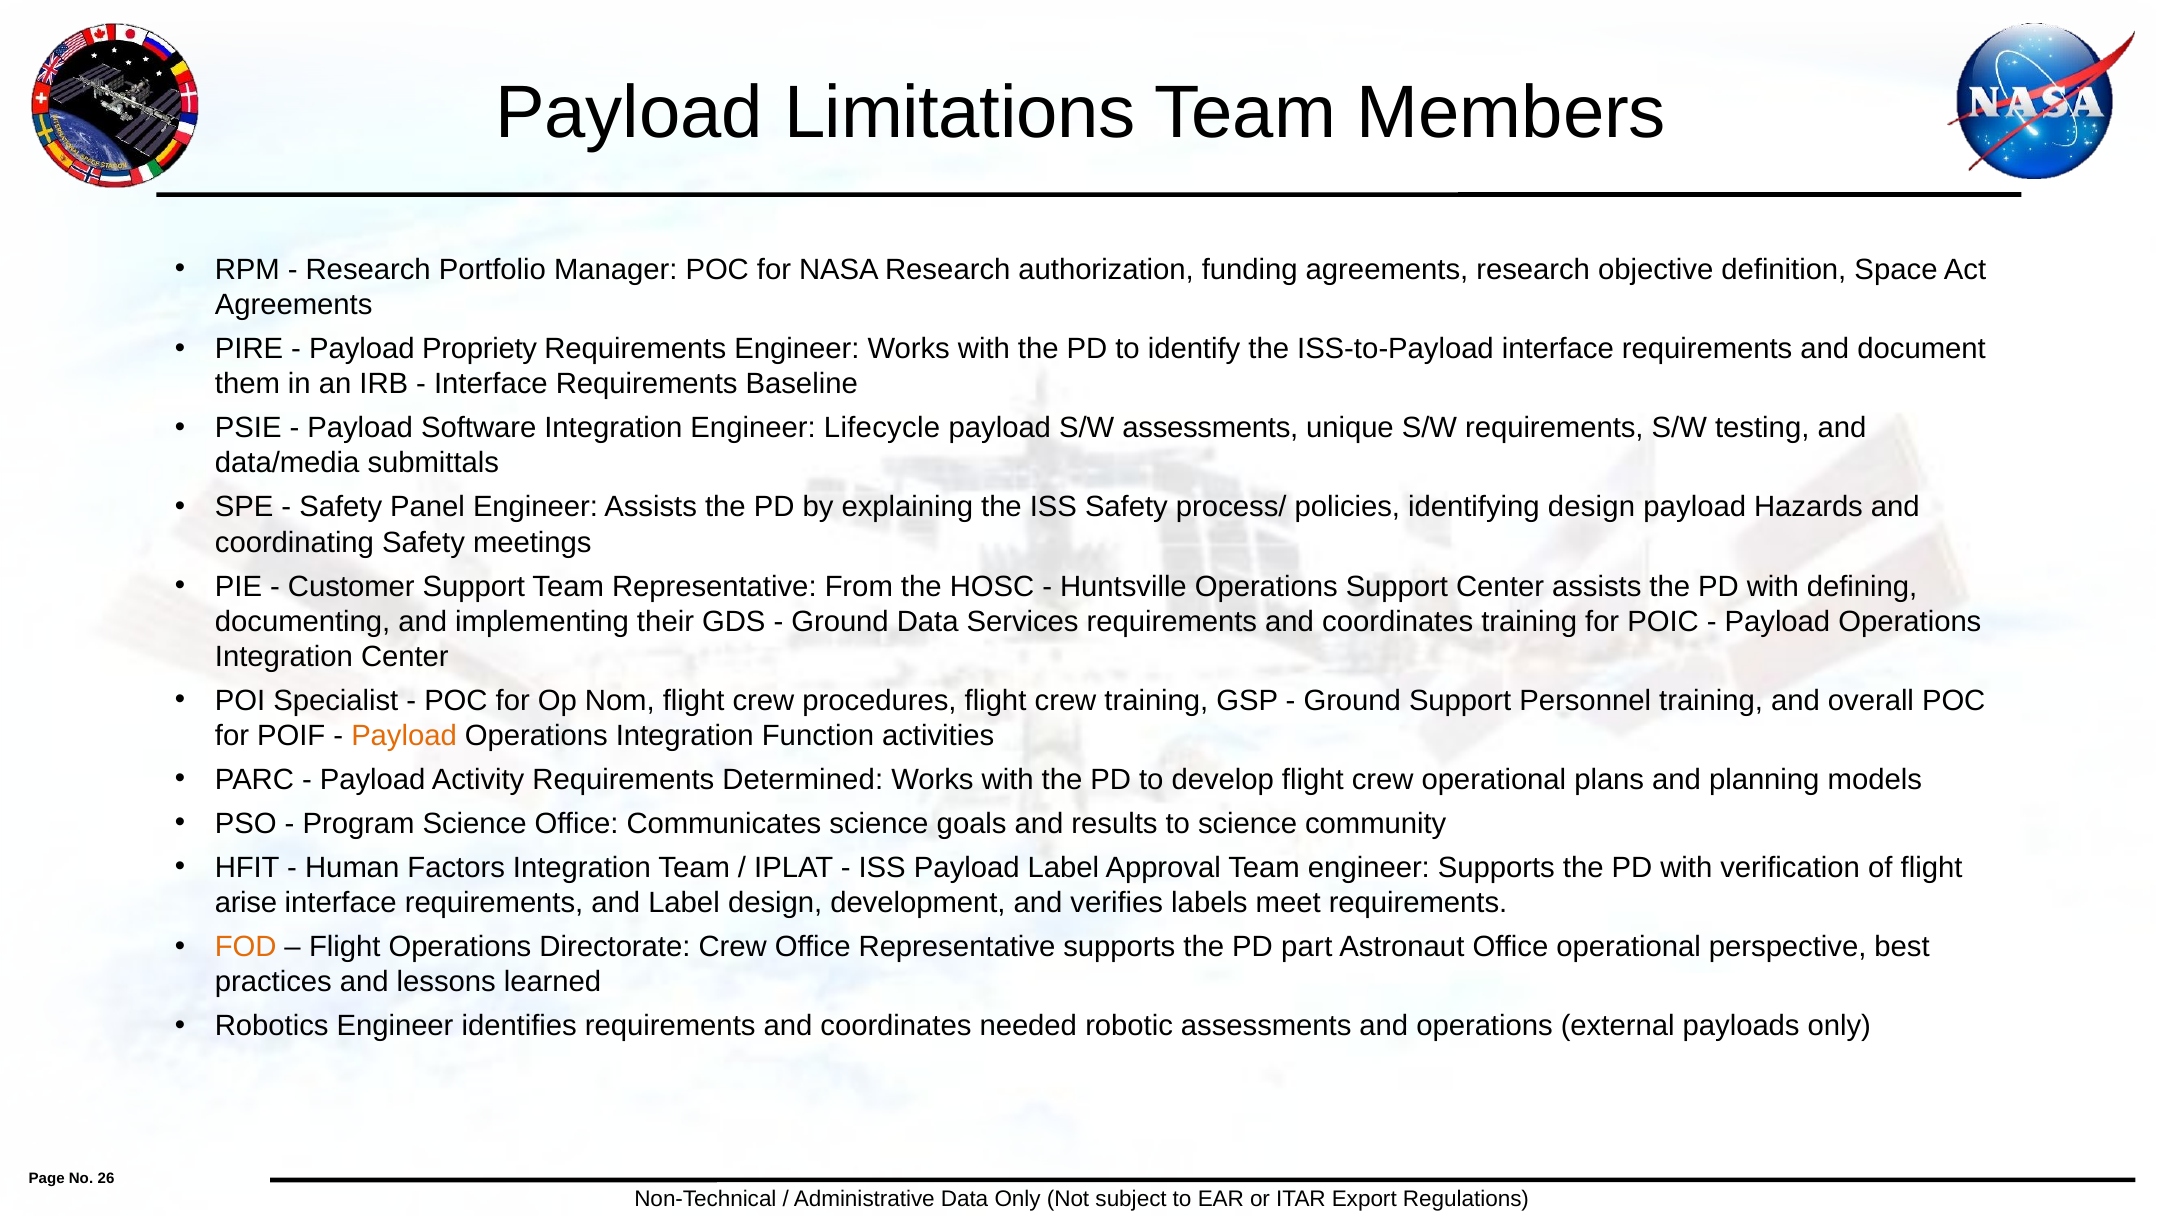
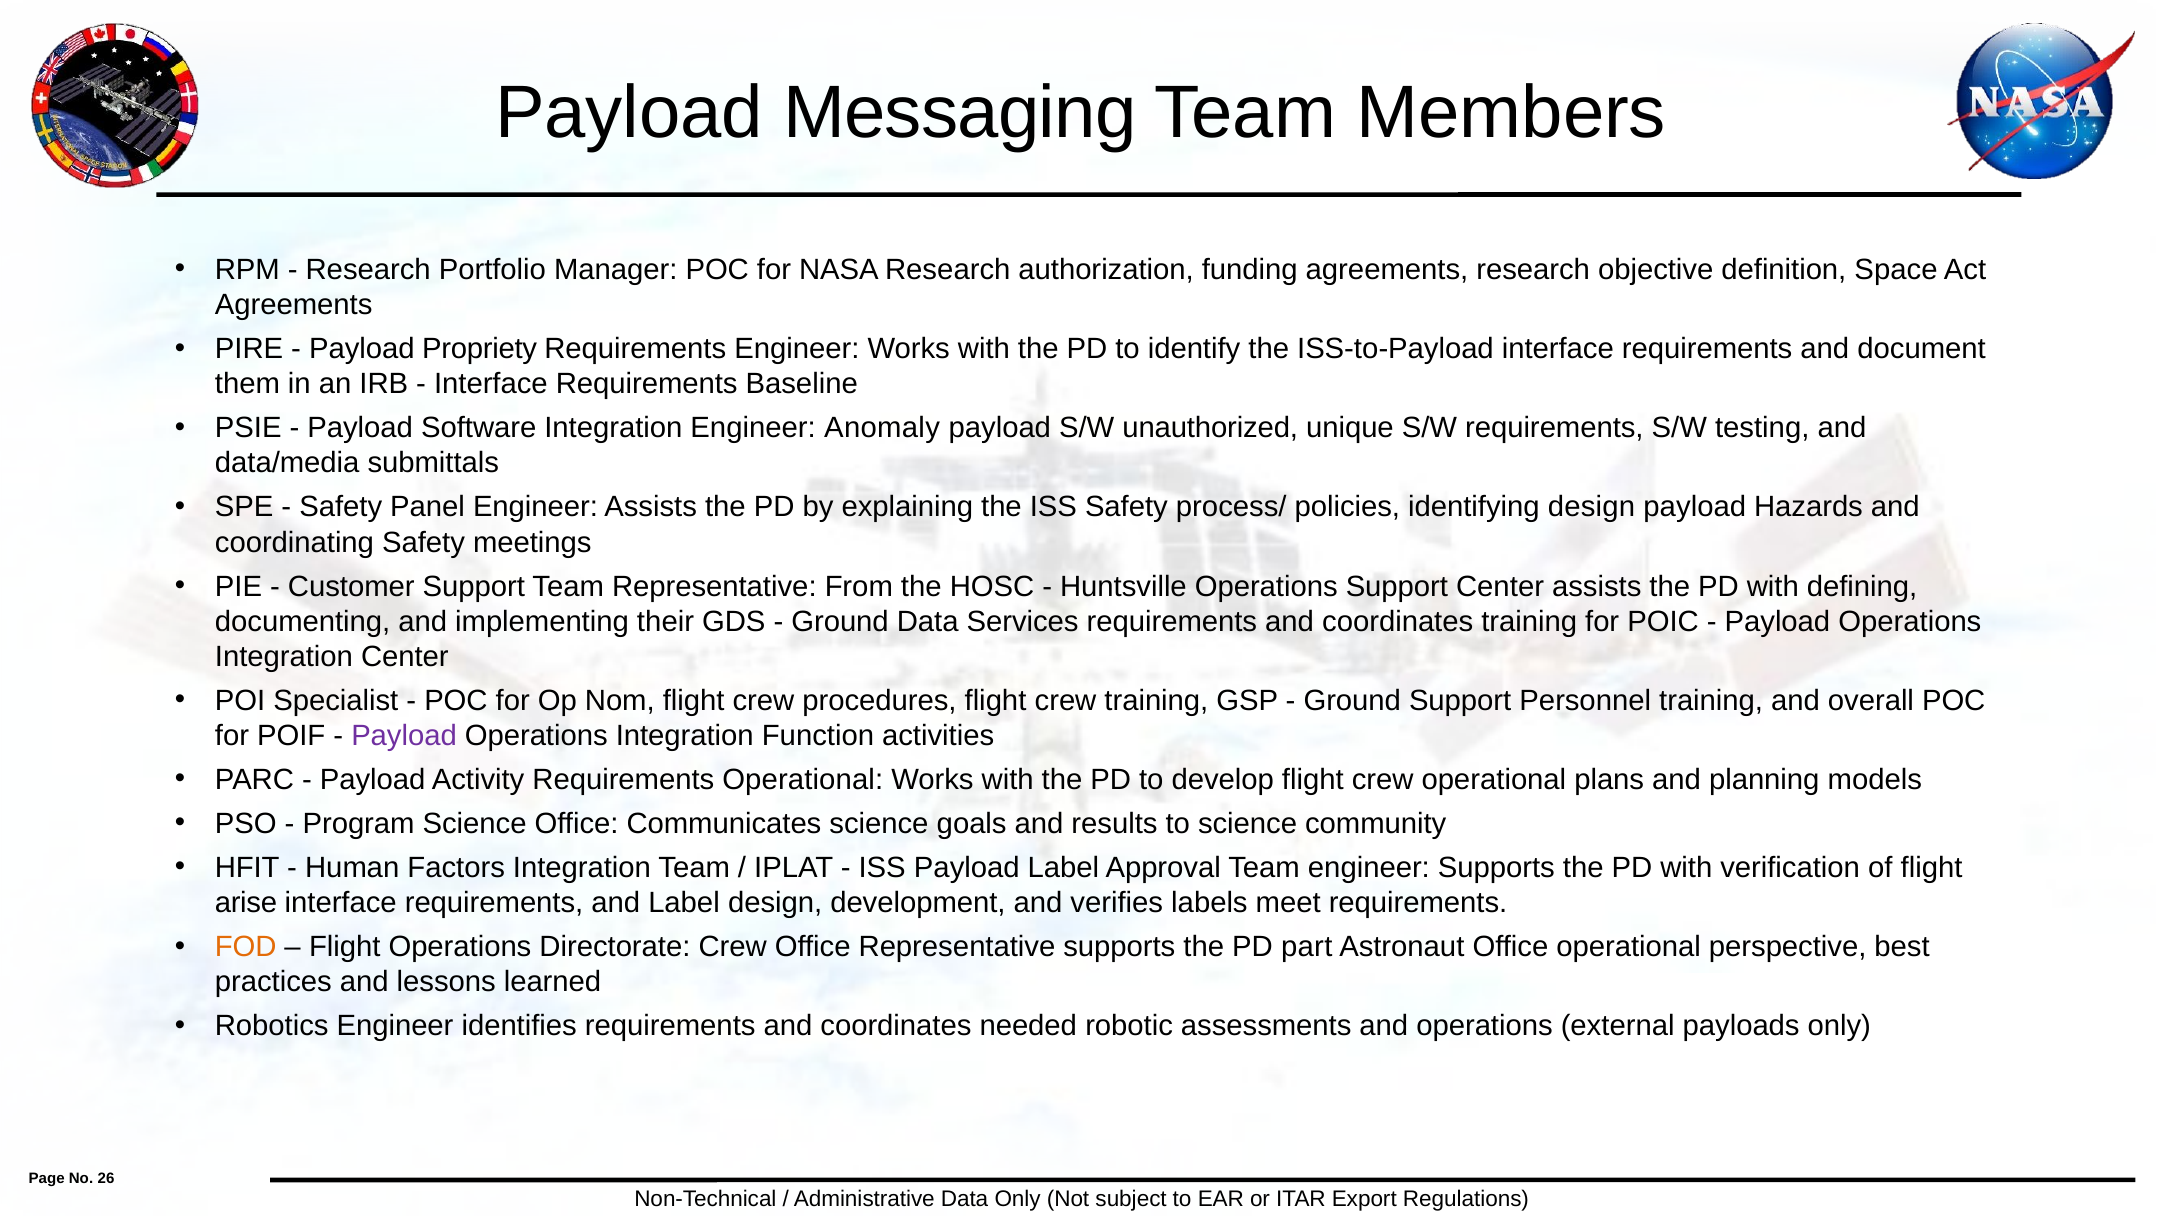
Limitations: Limitations -> Messaging
Lifecycle: Lifecycle -> Anomaly
S/W assessments: assessments -> unauthorized
Payload at (404, 736) colour: orange -> purple
Requirements Determined: Determined -> Operational
